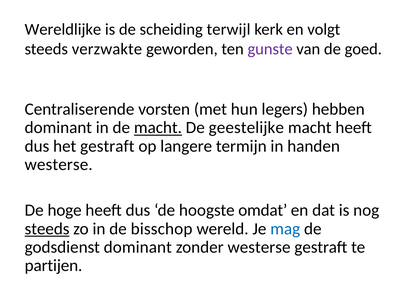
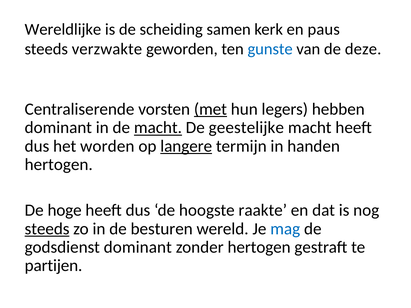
terwijl: terwijl -> samen
volgt: volgt -> paus
gunste colour: purple -> blue
goed: goed -> deze
met underline: none -> present
het gestraft: gestraft -> worden
langere underline: none -> present
westerse at (59, 165): westerse -> hertogen
omdat: omdat -> raakte
bisschop: bisschop -> besturen
zonder westerse: westerse -> hertogen
